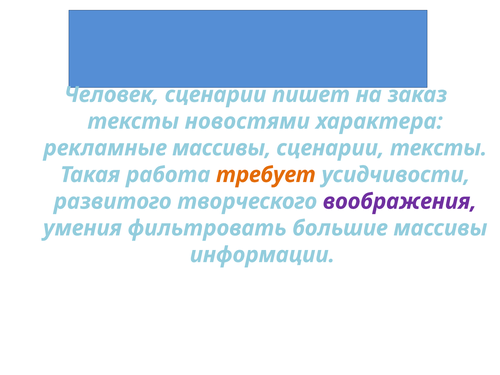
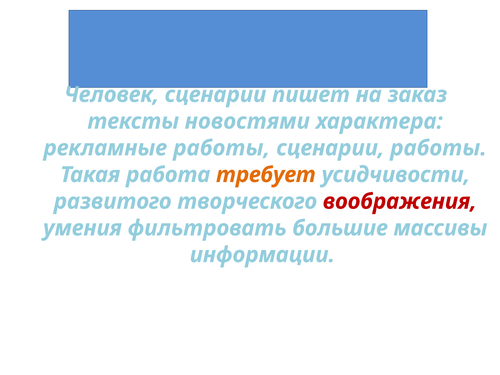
рекламные массивы: массивы -> работы
сценарии тексты: тексты -> работы
воображения colour: purple -> red
